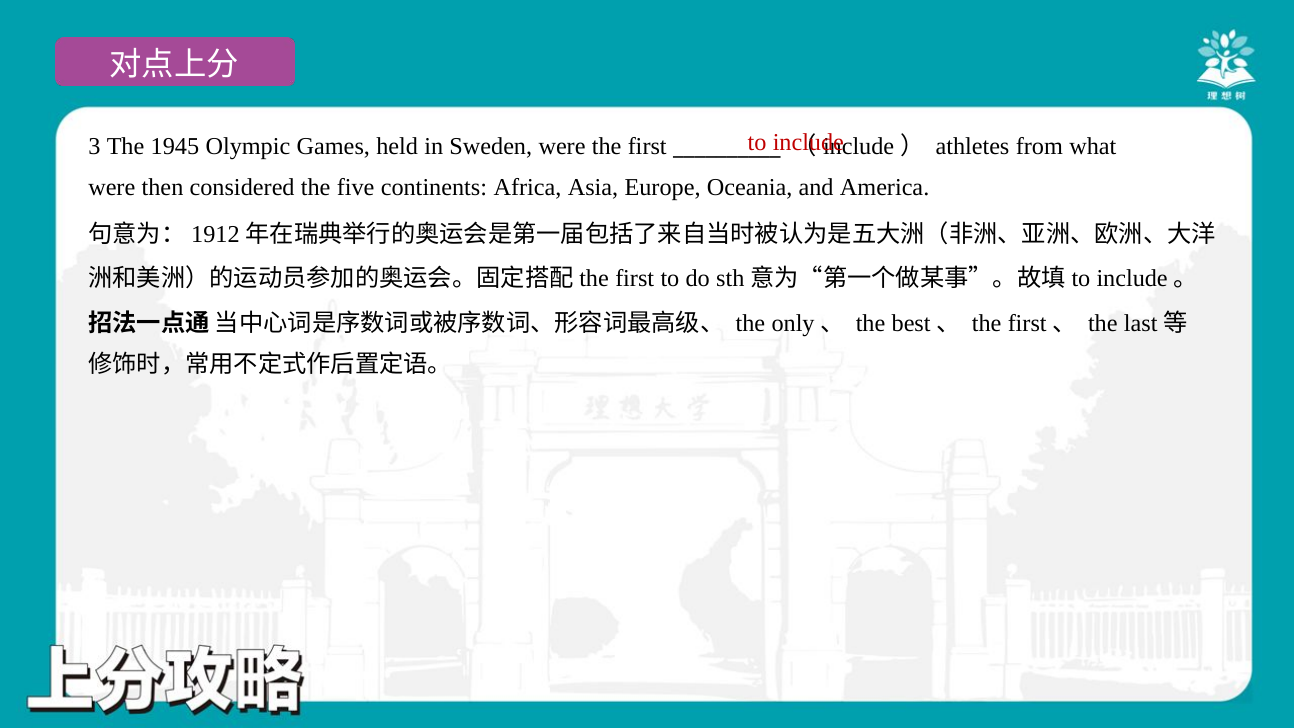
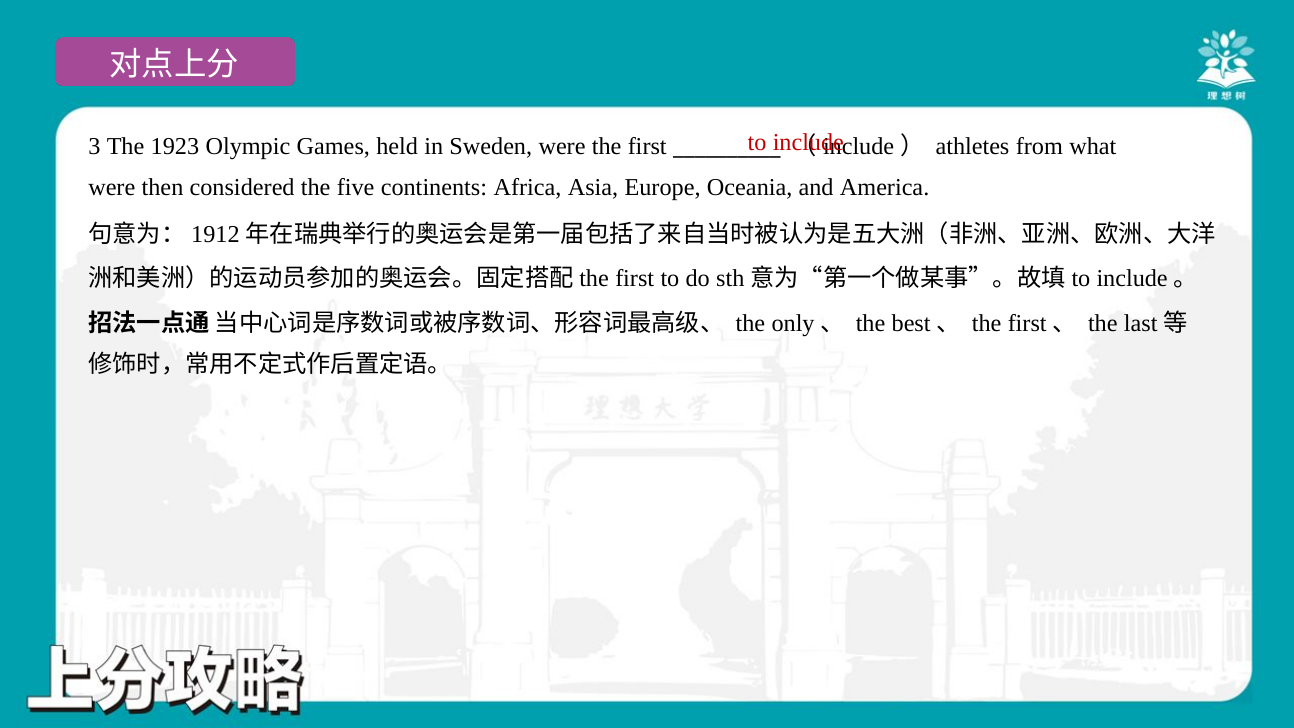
1945: 1945 -> 1923
